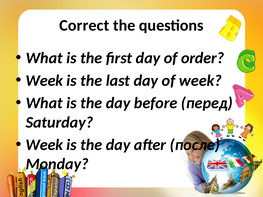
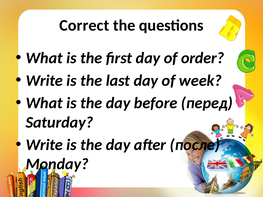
Week at (44, 81): Week -> Write
Week at (44, 145): Week -> Write
